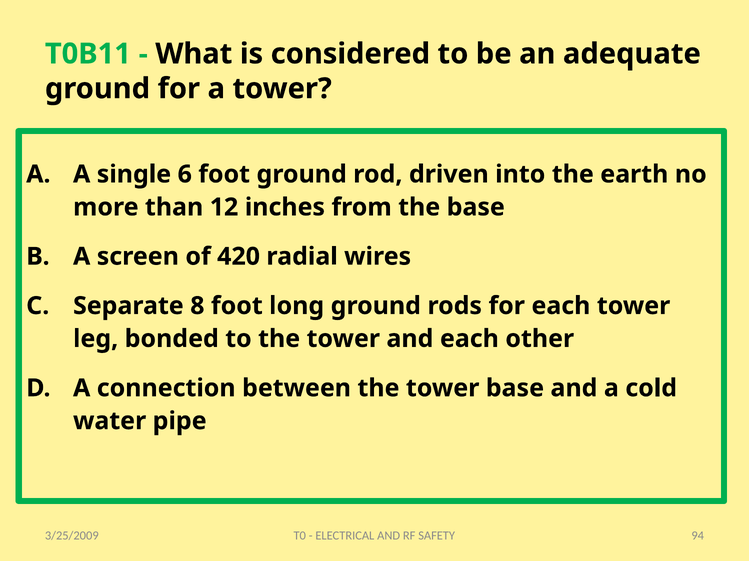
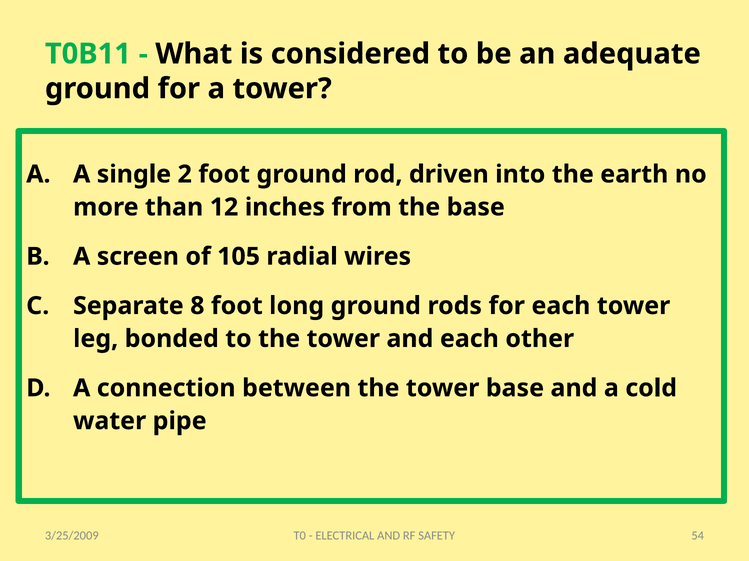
6: 6 -> 2
420: 420 -> 105
94: 94 -> 54
